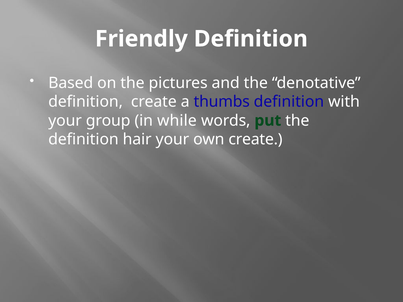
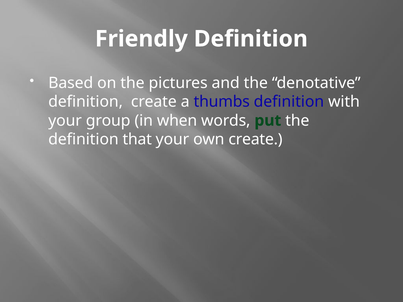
while: while -> when
hair: hair -> that
